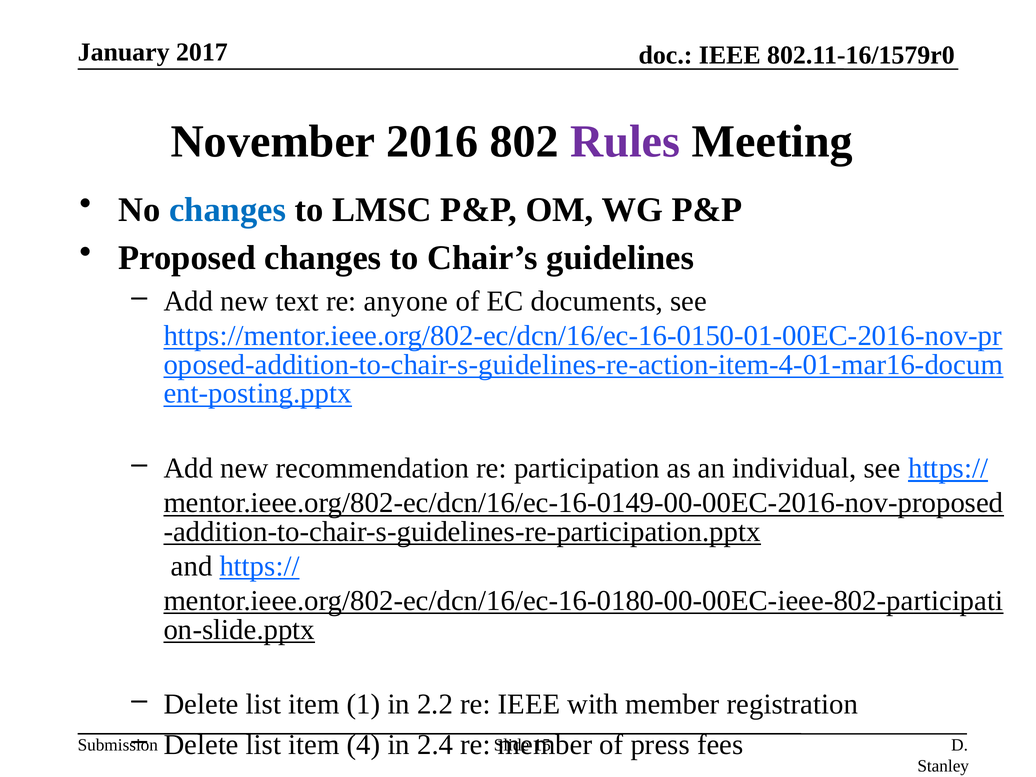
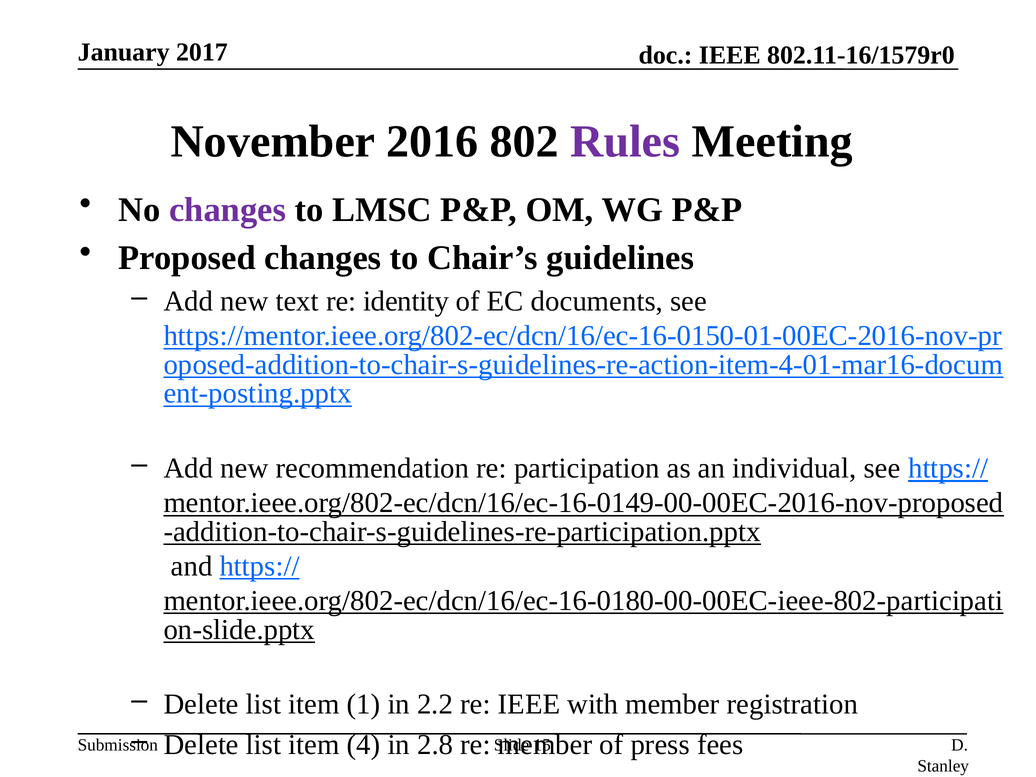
changes at (228, 210) colour: blue -> purple
anyone: anyone -> identity
2.4: 2.4 -> 2.8
